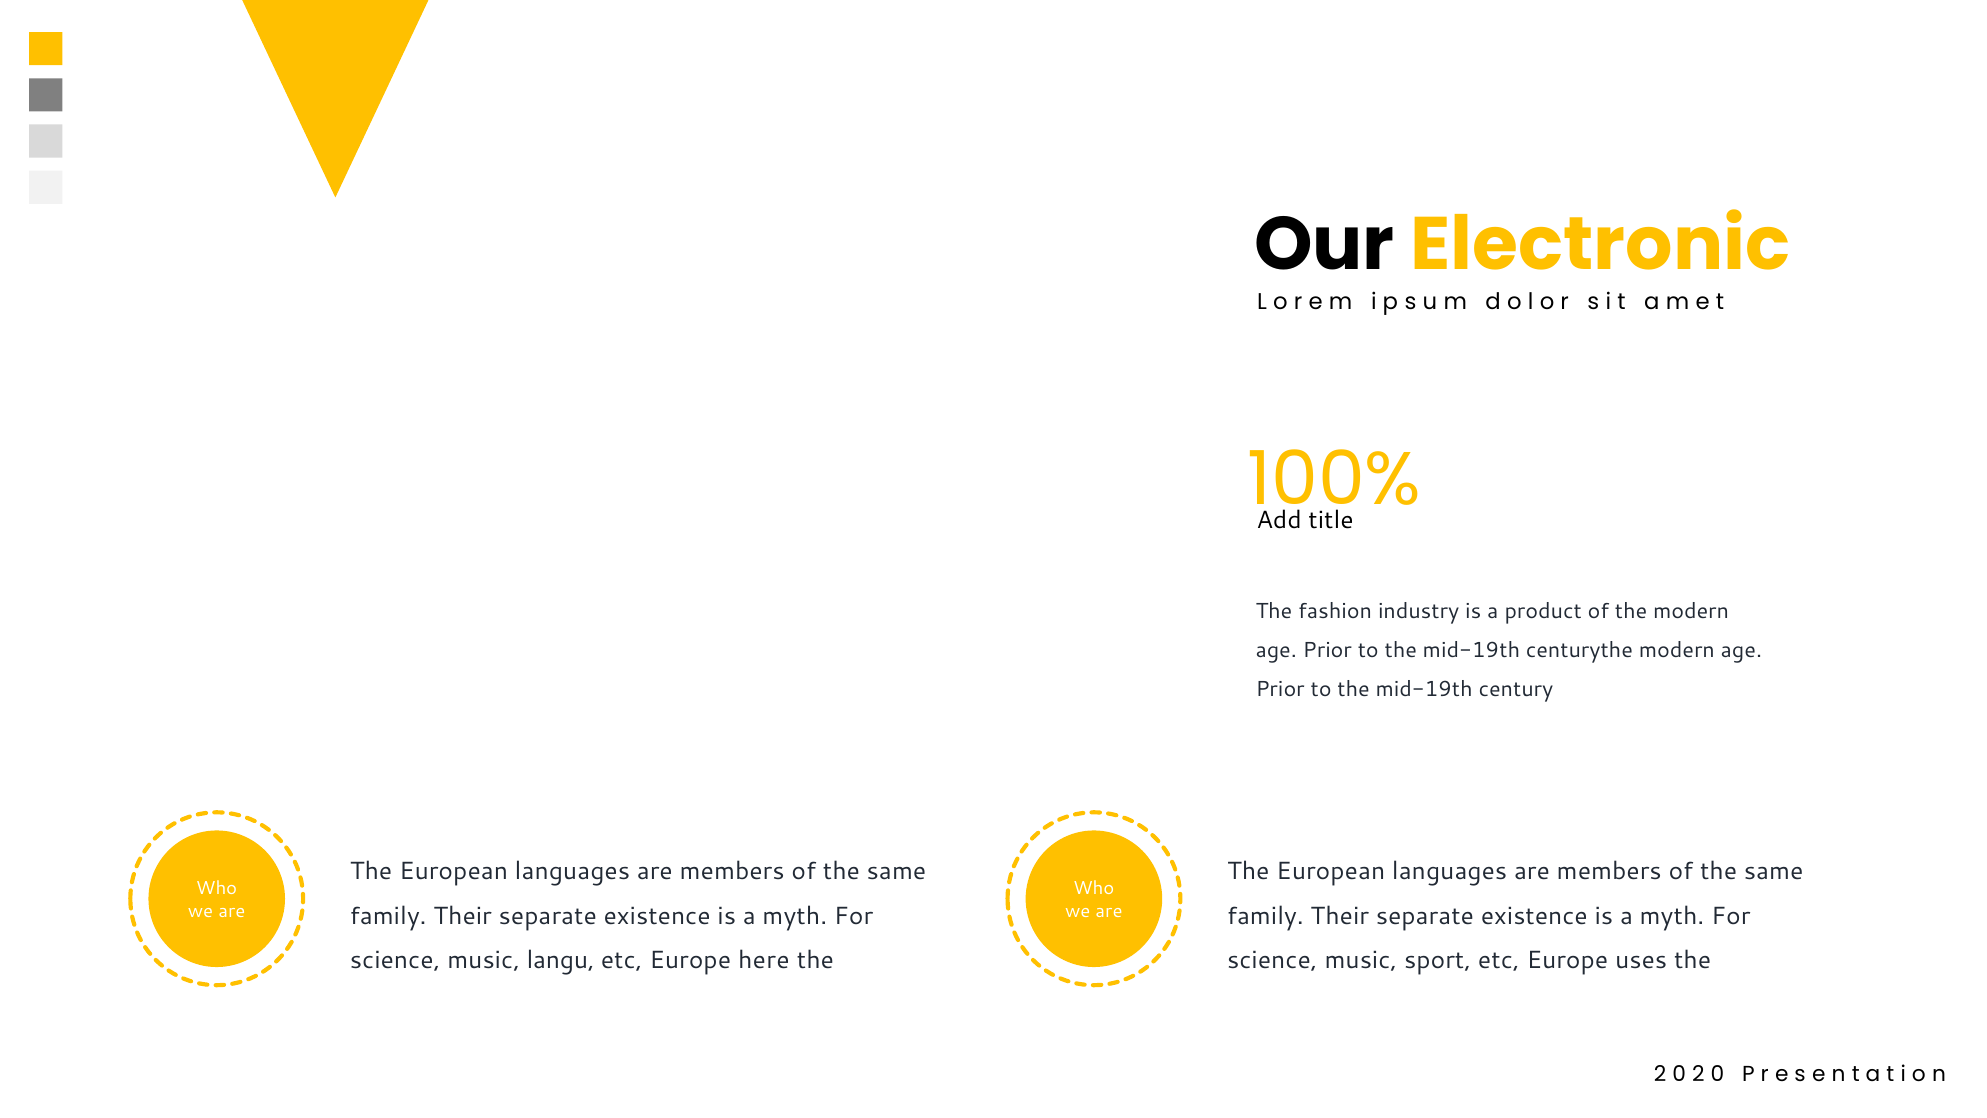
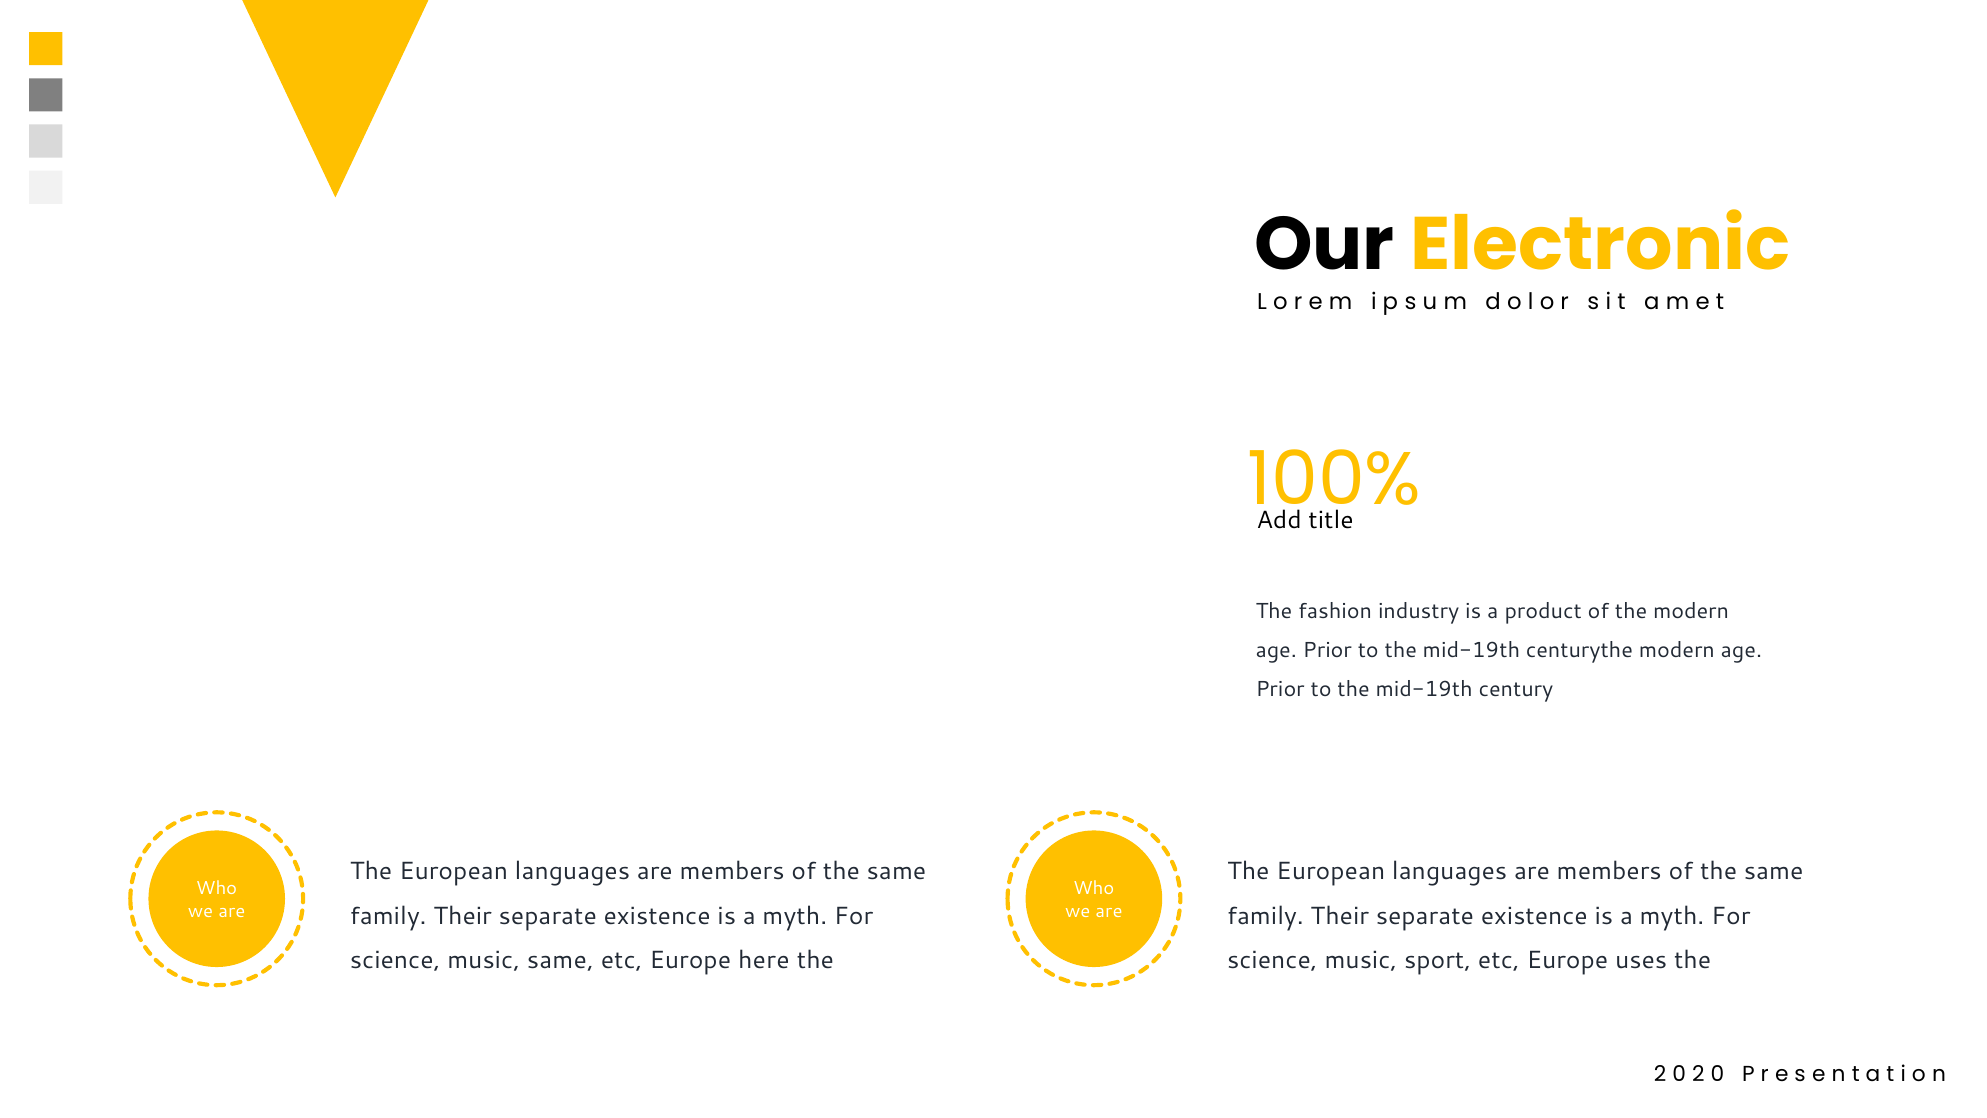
music langu: langu -> same
